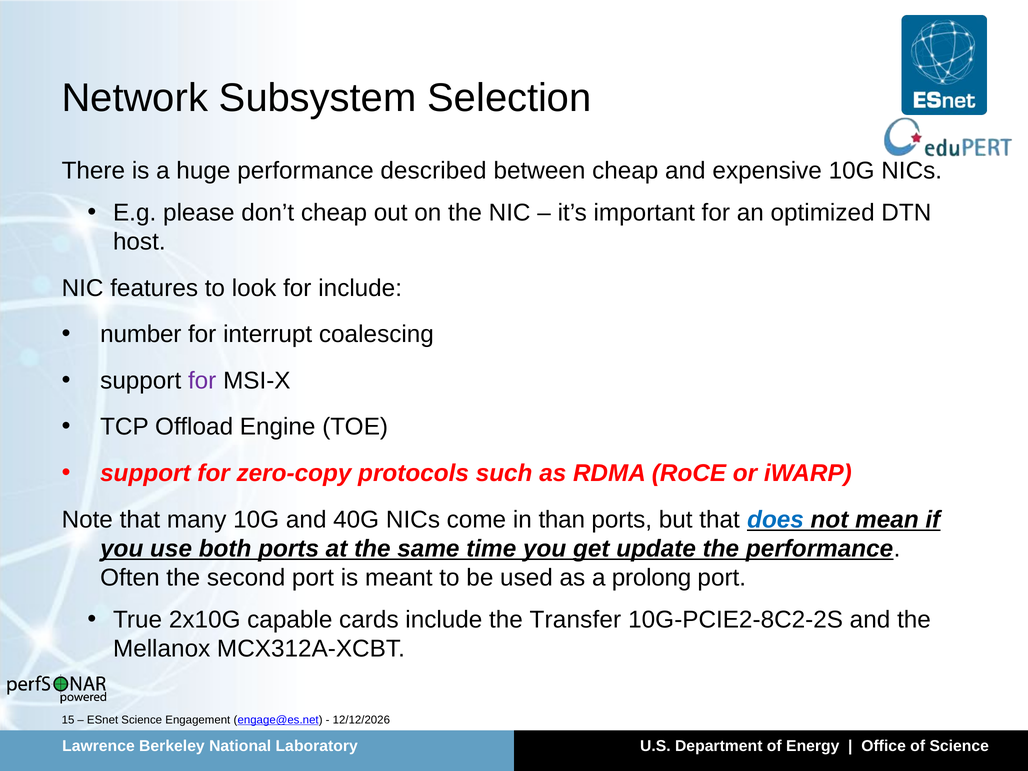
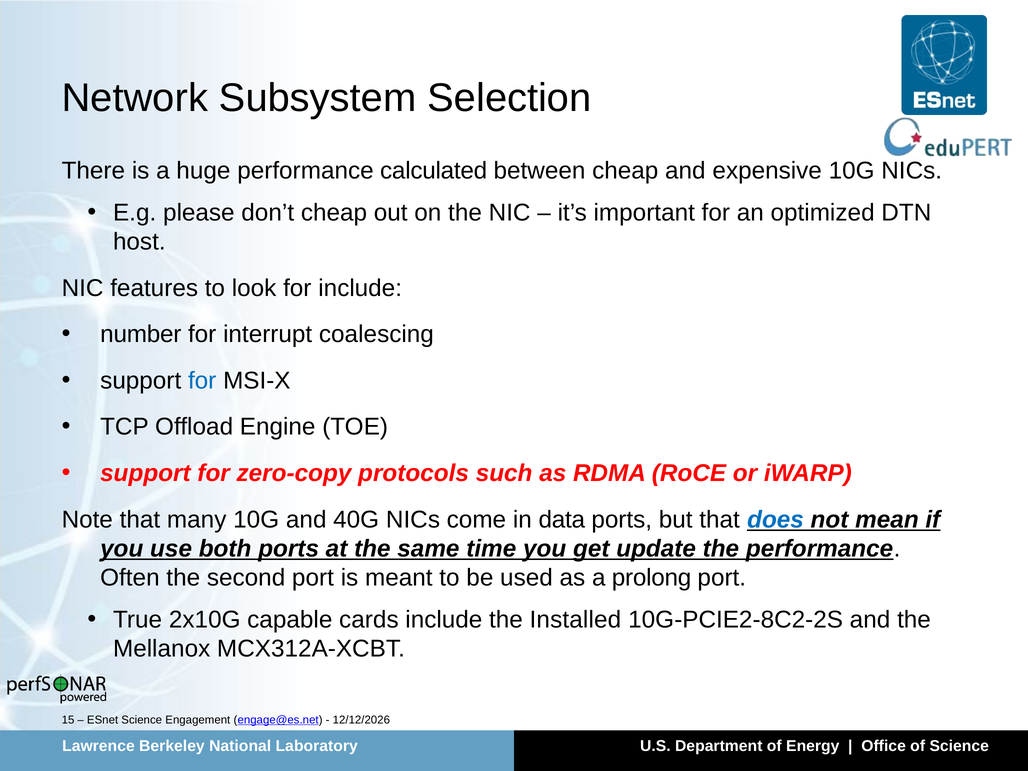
described: described -> calculated
for at (202, 381) colour: purple -> blue
than: than -> data
Transfer: Transfer -> Installed
